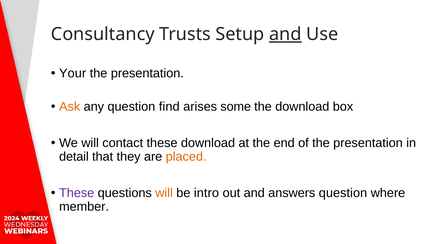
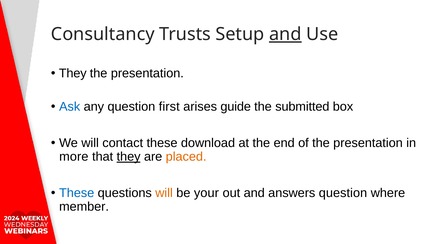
Your at (73, 73): Your -> They
Ask colour: orange -> blue
find: find -> first
some: some -> guide
the download: download -> submitted
detail: detail -> more
they at (129, 157) underline: none -> present
These at (77, 193) colour: purple -> blue
intro: intro -> your
